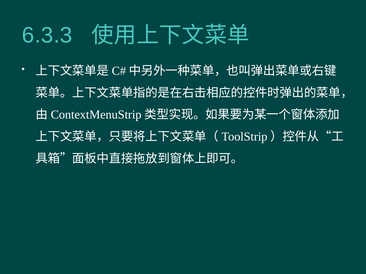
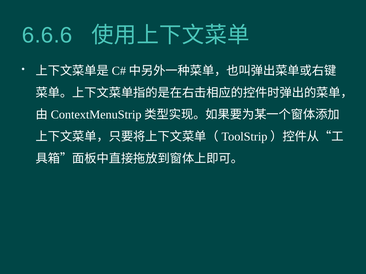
6.3.3: 6.3.3 -> 6.6.6
